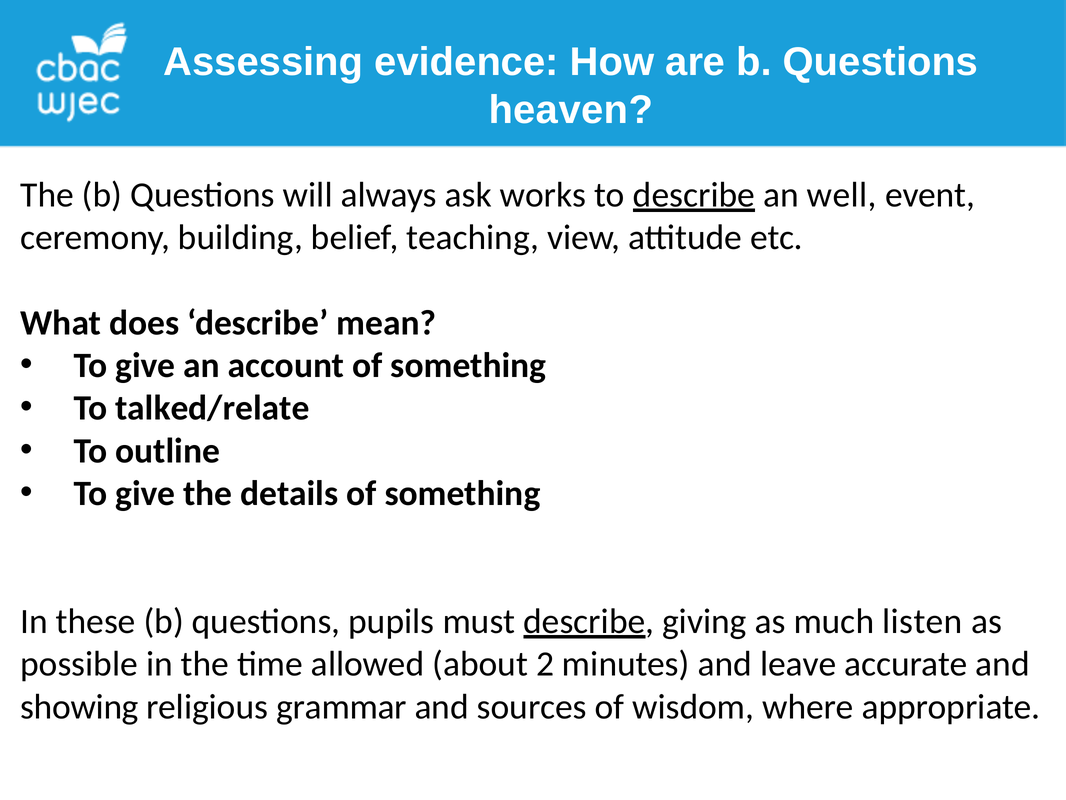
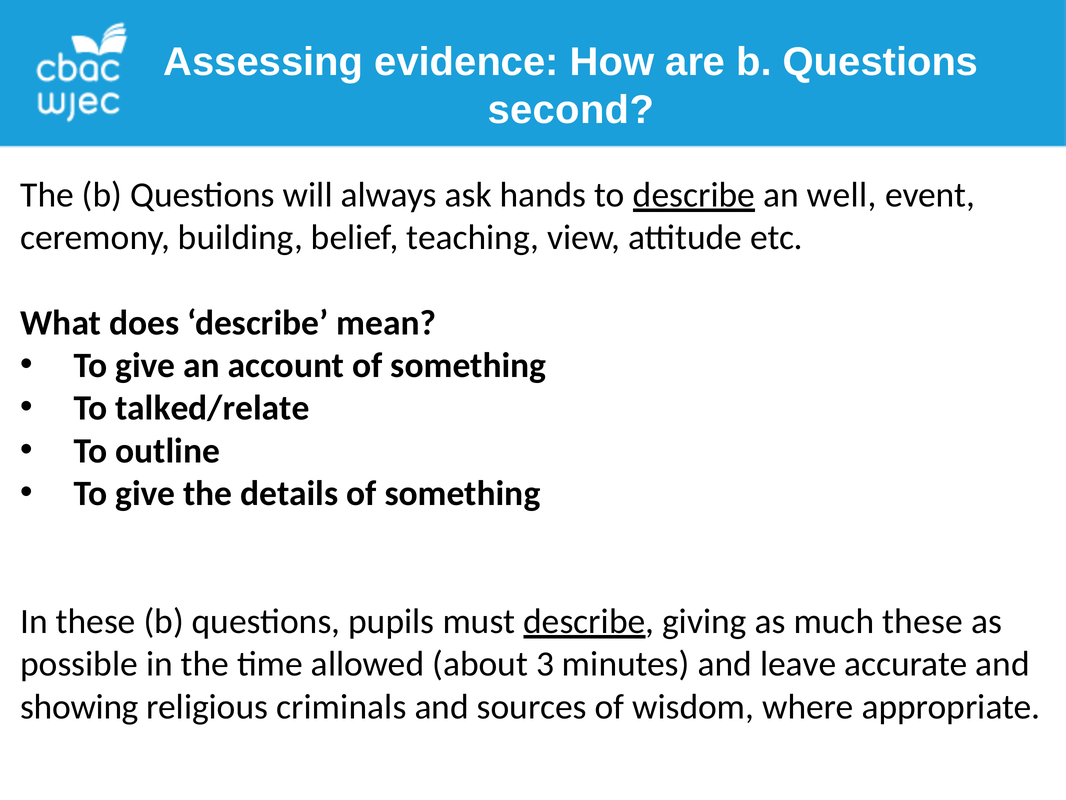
heaven: heaven -> second
works: works -> hands
much listen: listen -> these
2: 2 -> 3
grammar: grammar -> criminals
